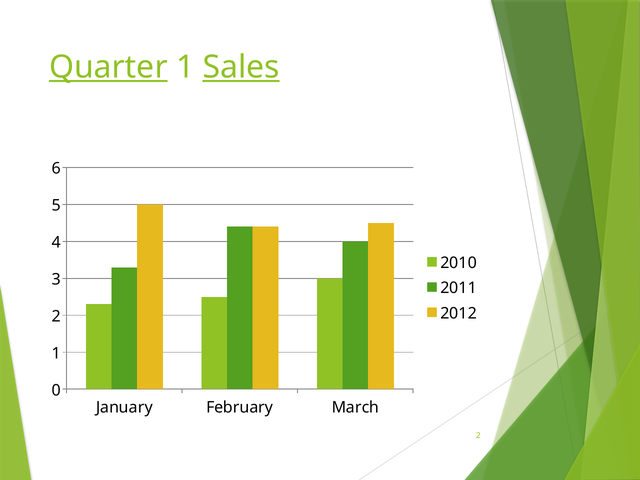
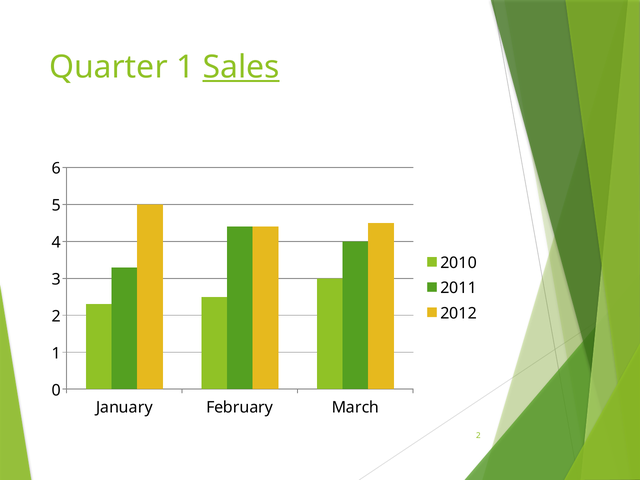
Quarter underline: present -> none
